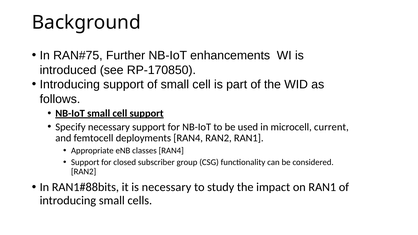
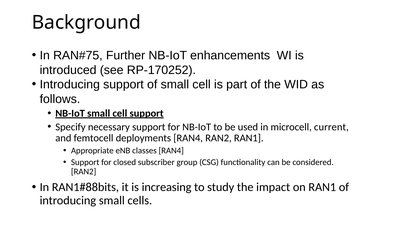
RP-170850: RP-170850 -> RP-170252
is necessary: necessary -> increasing
